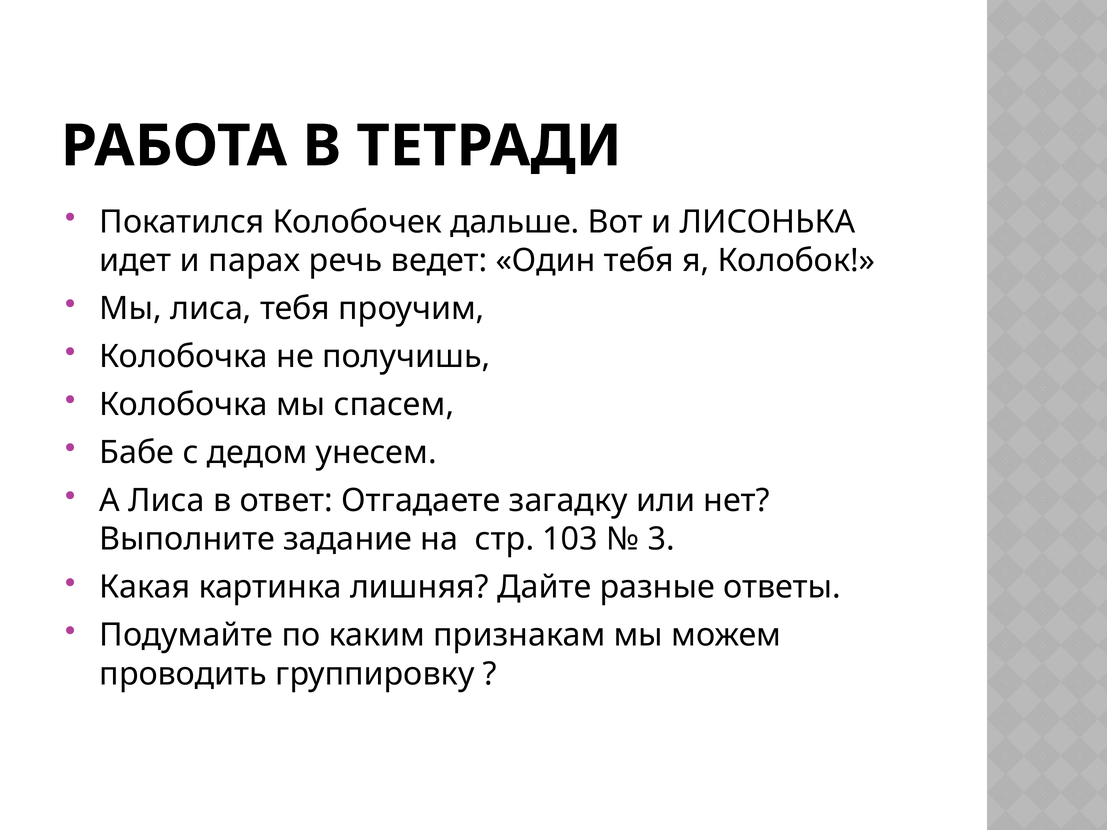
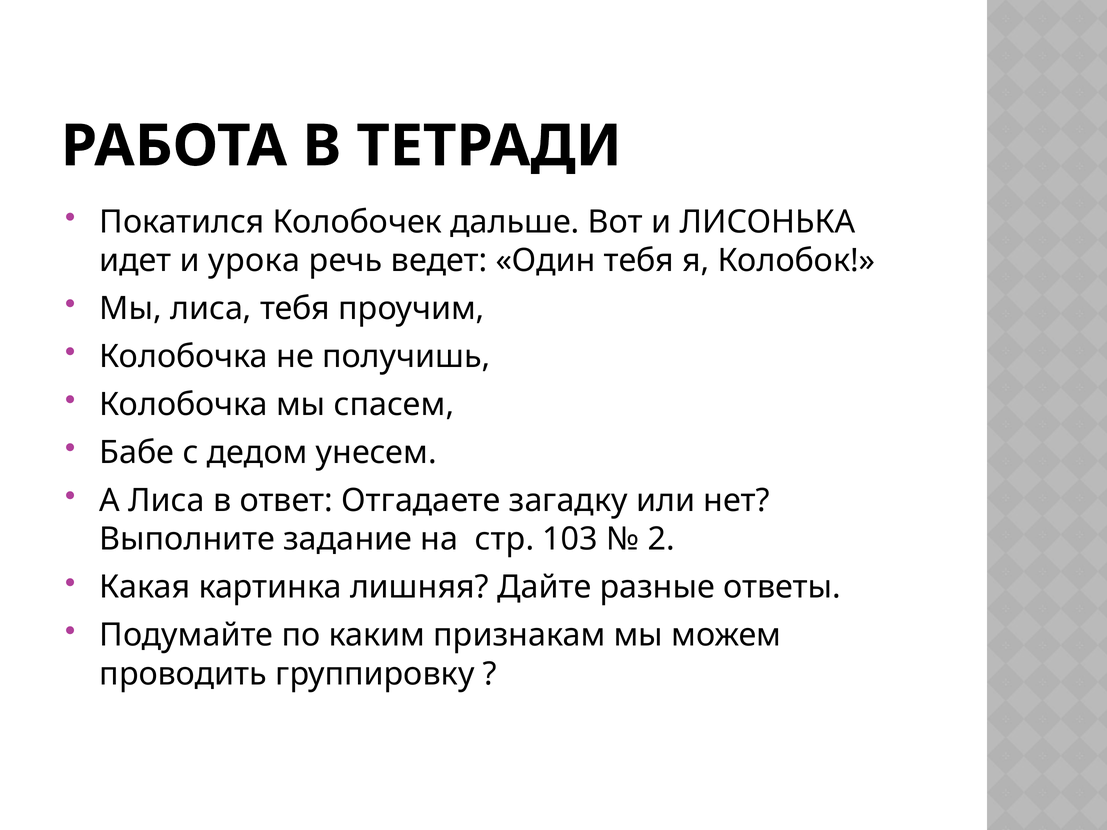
парах: парах -> урока
3: 3 -> 2
